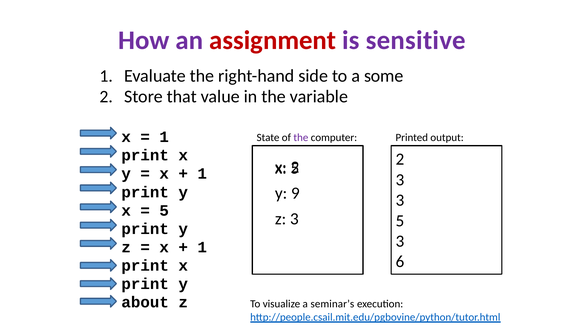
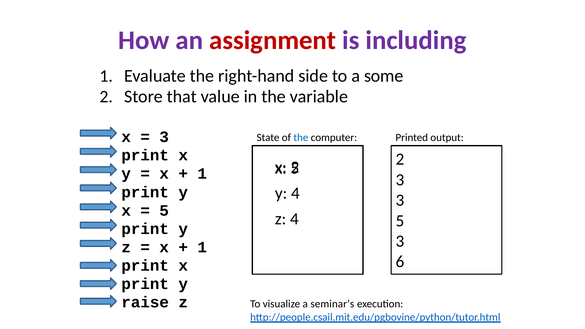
sensitive: sensitive -> including
1 at (164, 137): 1 -> 3
the at (301, 137) colour: purple -> blue
y 9: 9 -> 4
z 3: 3 -> 4
about: about -> raise
